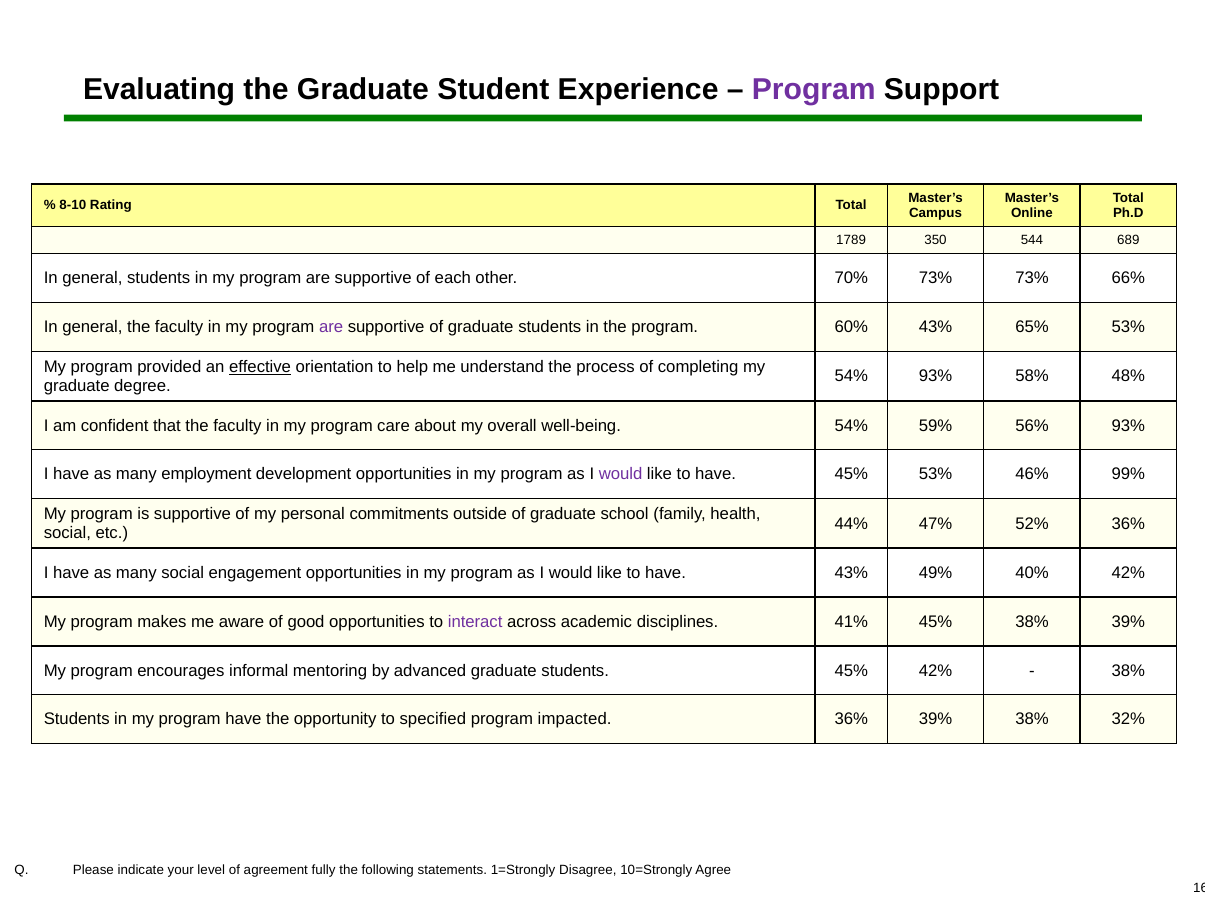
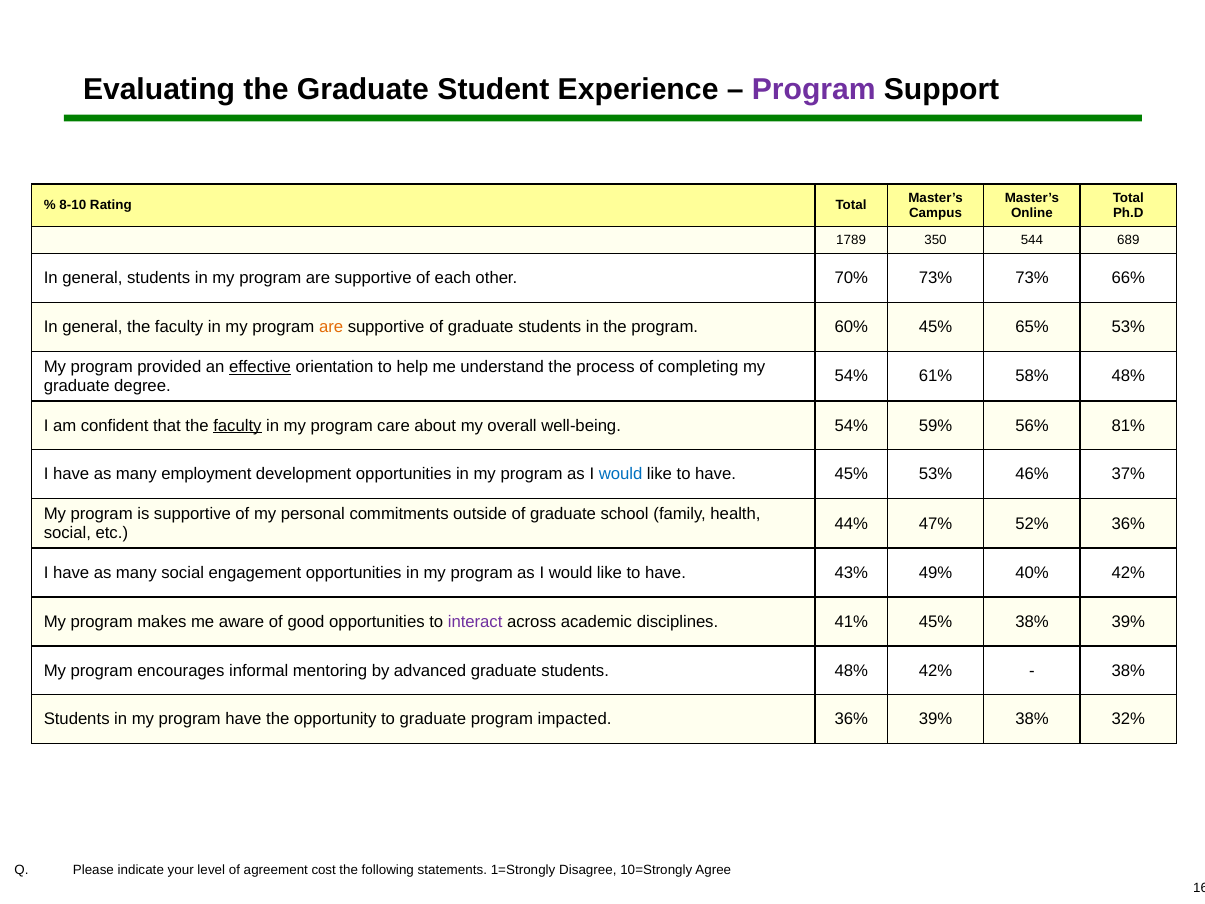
are at (331, 327) colour: purple -> orange
60% 43%: 43% -> 45%
54% 93%: 93% -> 61%
faculty at (237, 425) underline: none -> present
56% 93%: 93% -> 81%
would at (621, 474) colour: purple -> blue
99%: 99% -> 37%
students 45%: 45% -> 48%
to specified: specified -> graduate
fully: fully -> cost
